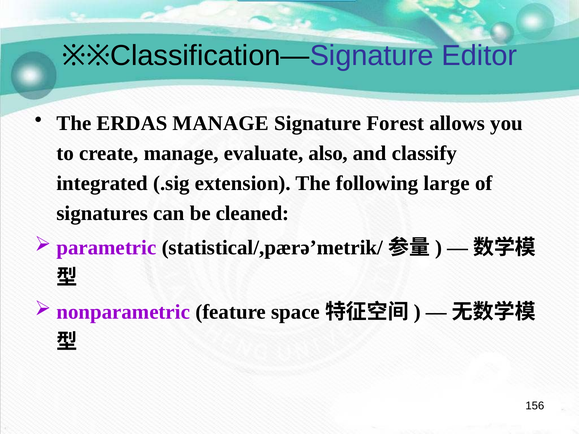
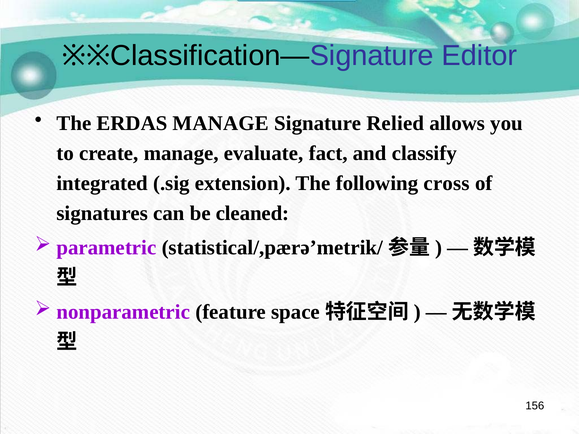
Forest: Forest -> Relied
also: also -> fact
large: large -> cross
